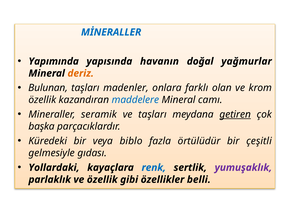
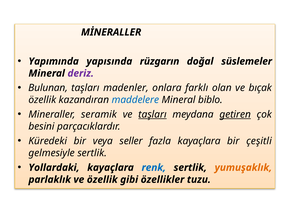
MİNERALLER colour: blue -> black
havanın: havanın -> rüzgarın
yağmurlar: yağmurlar -> süslemeler
deriz colour: orange -> purple
krom: krom -> bıçak
camı: camı -> biblo
taşları at (152, 115) underline: none -> present
başka: başka -> besini
biblo: biblo -> seller
fazla örtülüdür: örtülüdür -> kayaçlara
gelmesiyle gıdası: gıdası -> sertlik
yumuşaklık colour: purple -> orange
belli: belli -> tuzu
